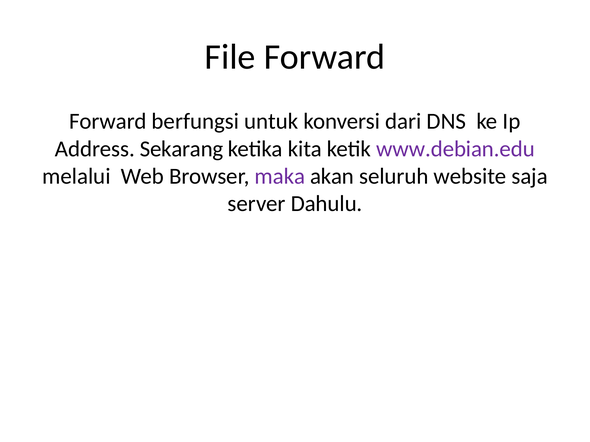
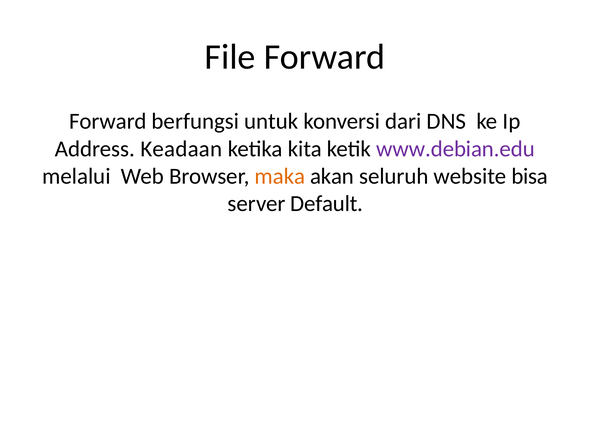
Sekarang: Sekarang -> Keadaan
maka colour: purple -> orange
saja: saja -> bisa
Dahulu: Dahulu -> Default
